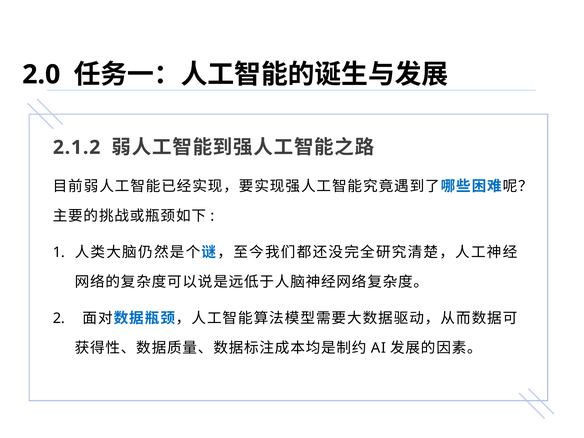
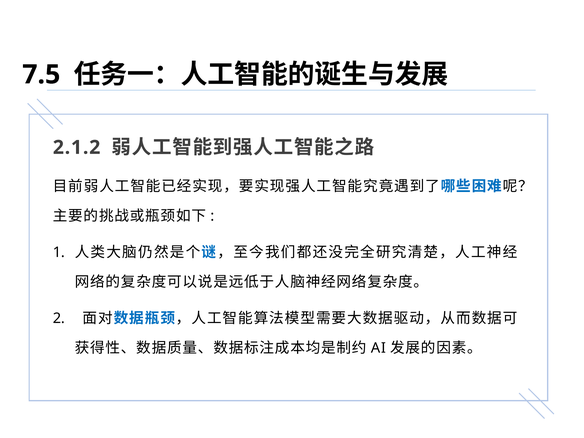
2.0: 2.0 -> 7.5
